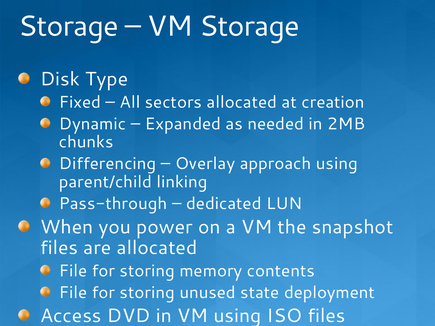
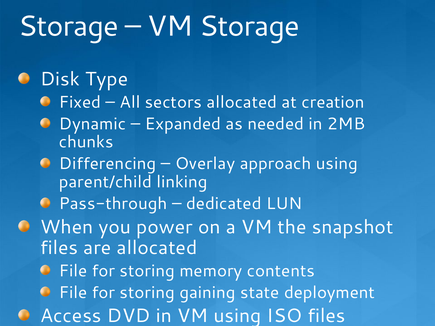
unused: unused -> gaining
